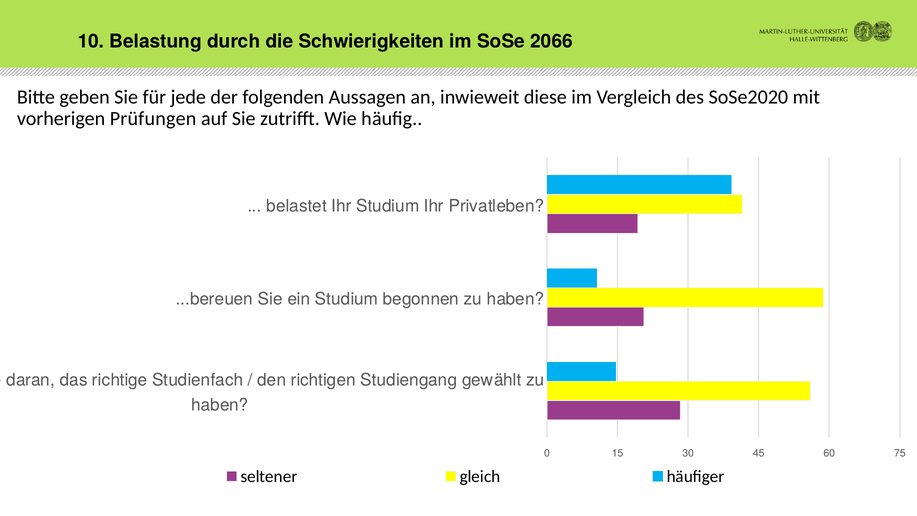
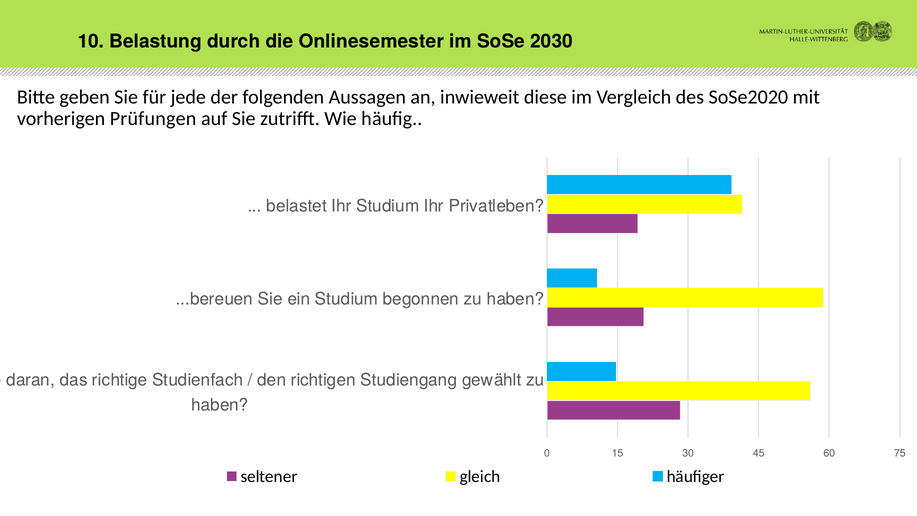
Schwierigkeiten: Schwierigkeiten -> Onlinesemester
2066: 2066 -> 2030
